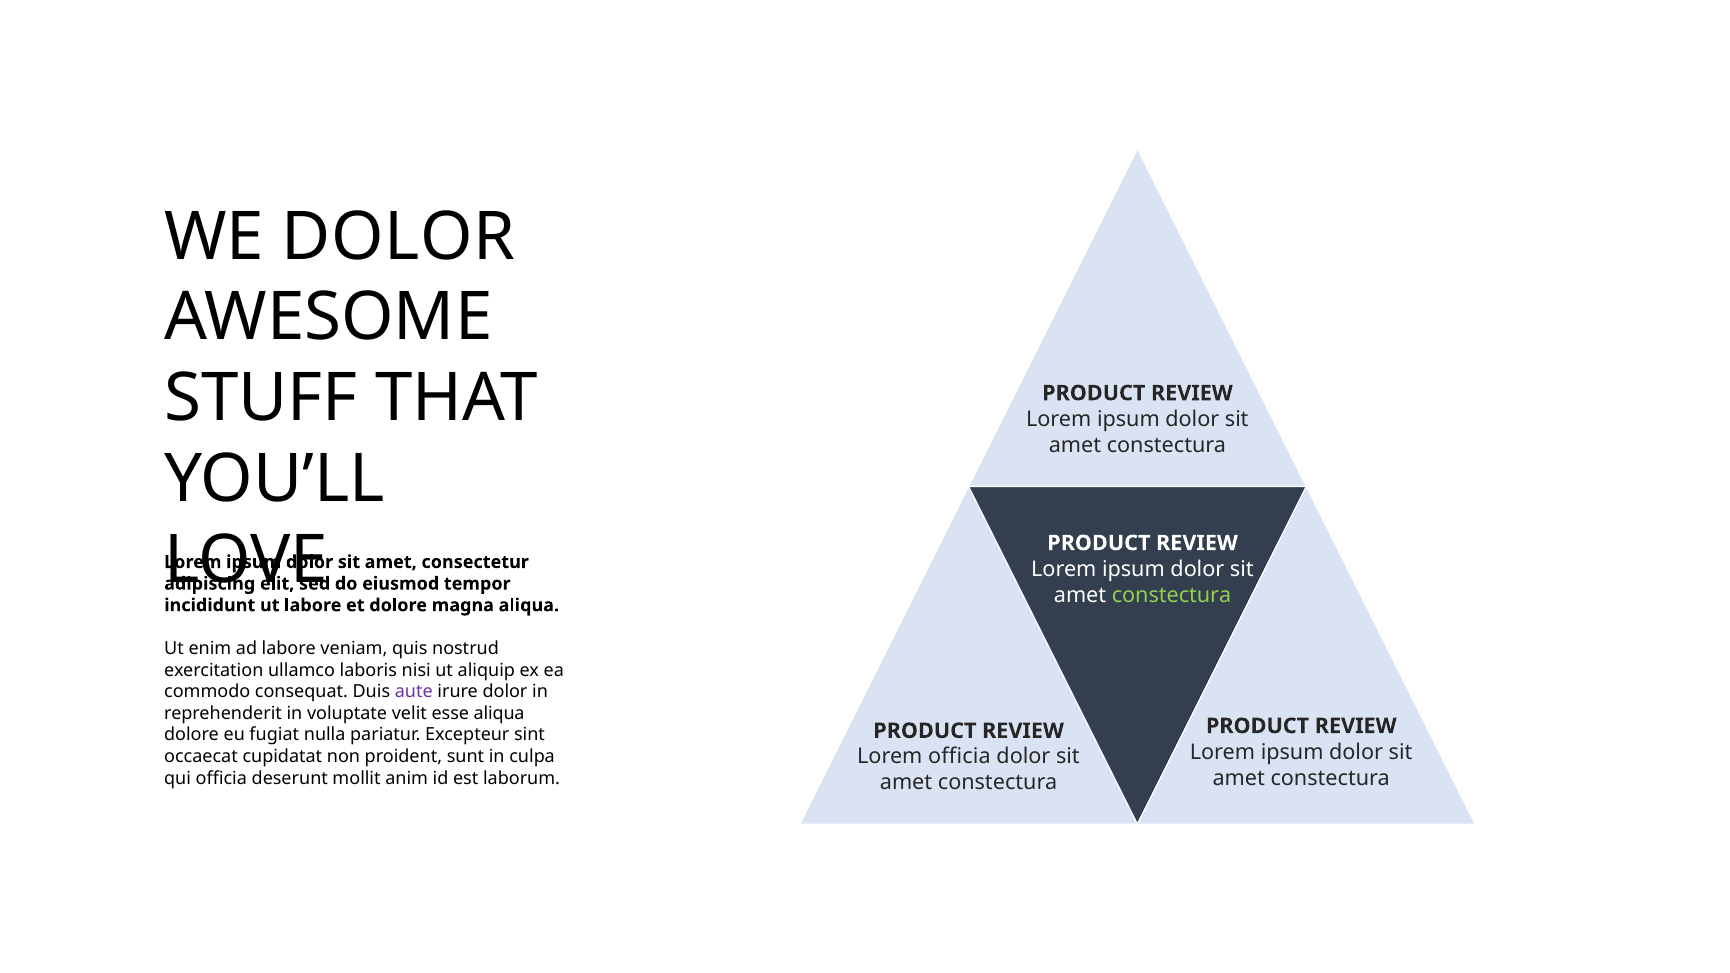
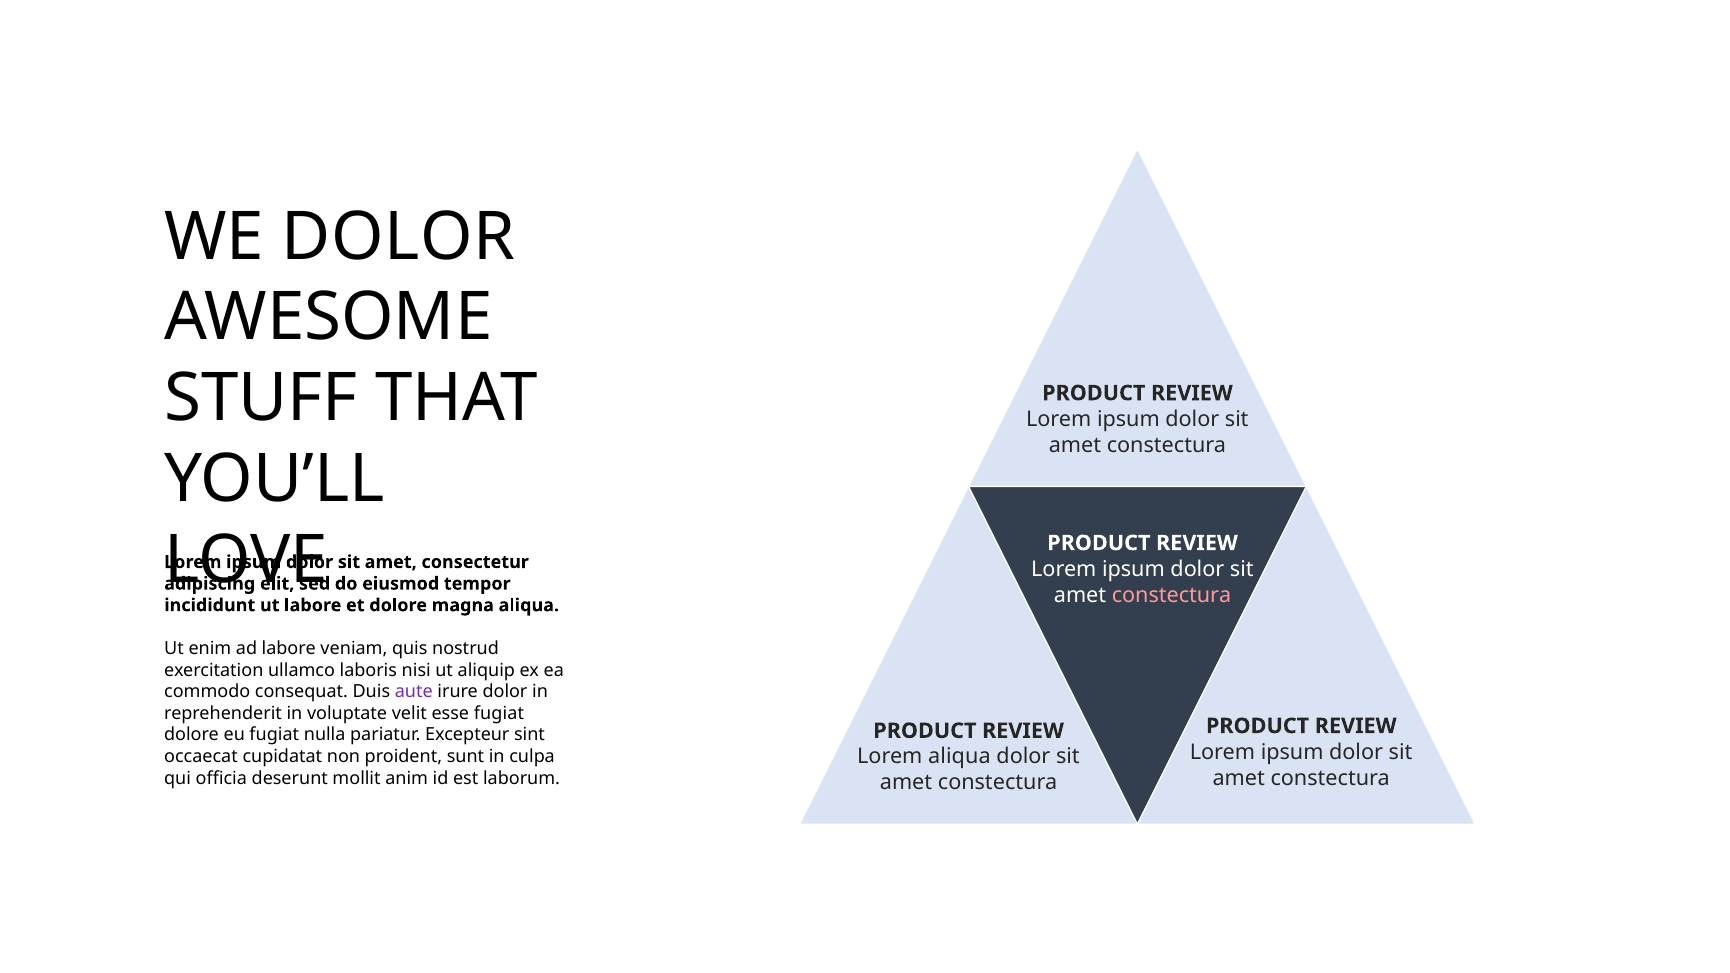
constectura at (1172, 595) colour: light green -> pink
esse aliqua: aliqua -> fugiat
Lorem officia: officia -> aliqua
